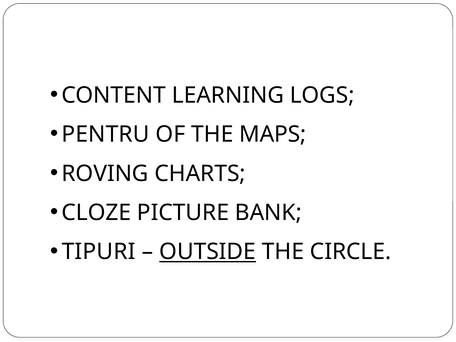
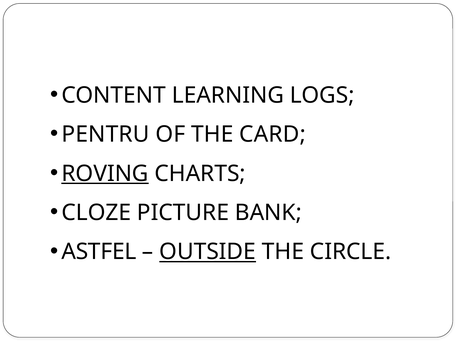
MAPS: MAPS -> CARD
ROVING underline: none -> present
TIPURI: TIPURI -> ASTFEL
